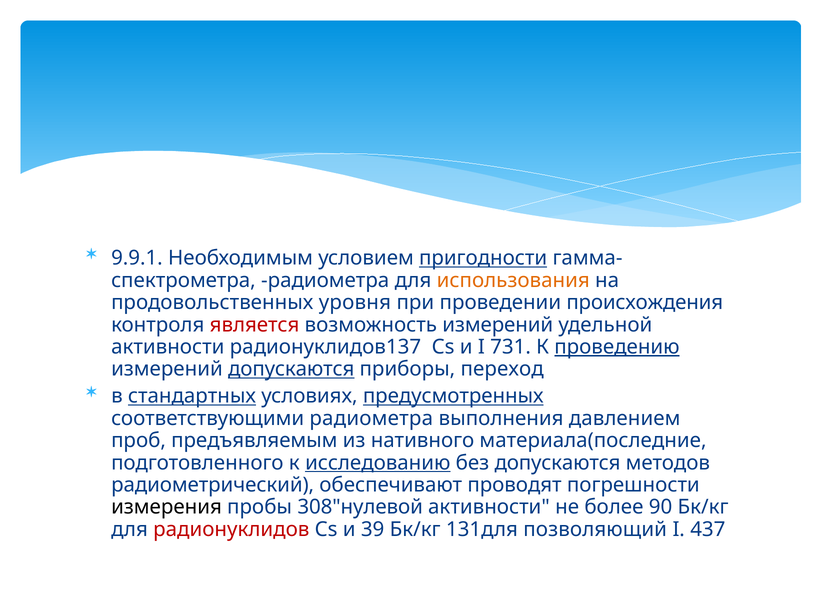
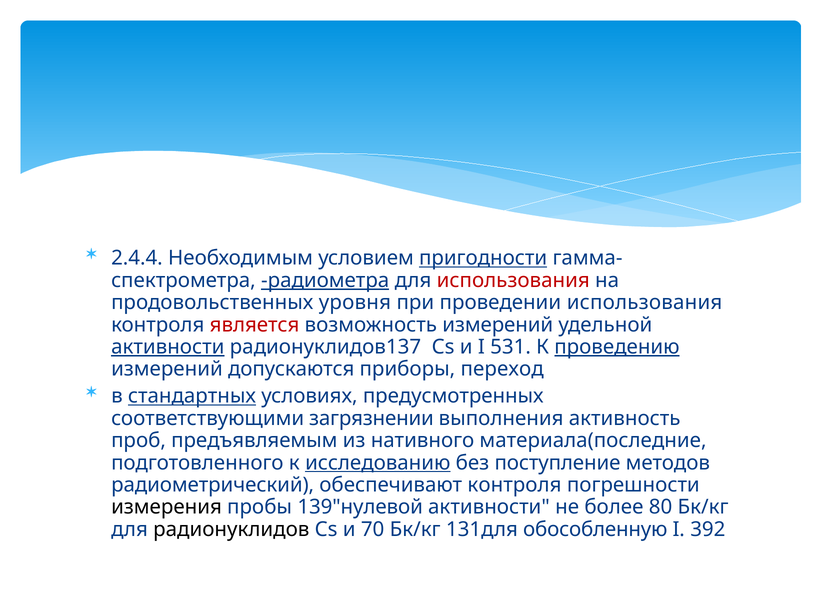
9.9.1: 9.9.1 -> 2.4.4
радиометра at (325, 280) underline: none -> present
использования at (513, 280) colour: orange -> red
проведении происхождения: происхождения -> использования
активности at (168, 347) underline: none -> present
731: 731 -> 531
допускаются at (291, 369) underline: present -> none
предусмотренных underline: present -> none
соответствующими радиометра: радиометра -> загрязнении
давлением: давлением -> активность
без допускаются: допускаются -> поступление
обеспечивают проводят: проводят -> контроля
308"нулевой: 308"нулевой -> 139"нулевой
90: 90 -> 80
радионуклидов colour: red -> black
39: 39 -> 70
позволяющий: позволяющий -> обособленную
437: 437 -> 392
